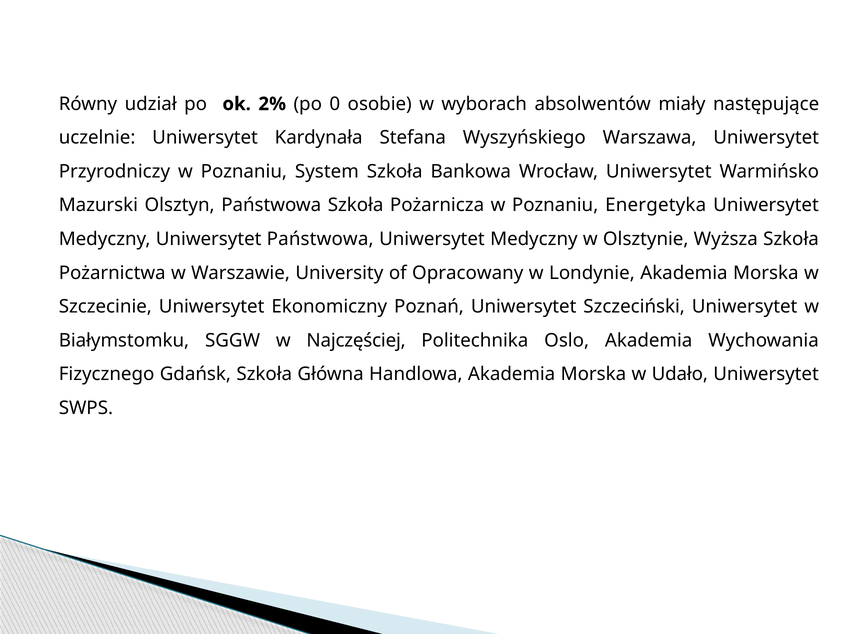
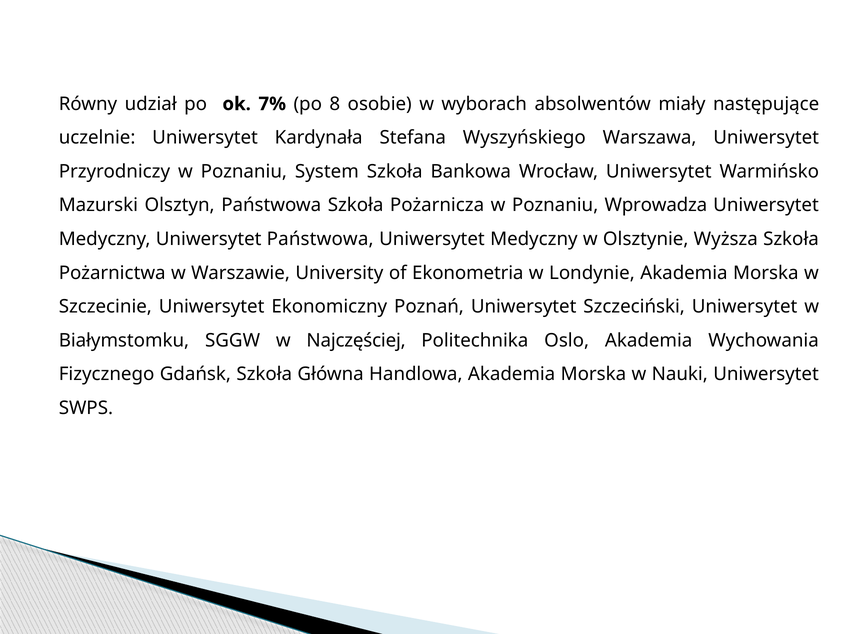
2%: 2% -> 7%
0: 0 -> 8
Energetyka: Energetyka -> Wprowadza
Opracowany: Opracowany -> Ekonometria
Udało: Udało -> Nauki
